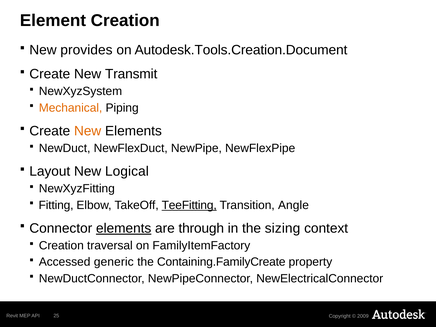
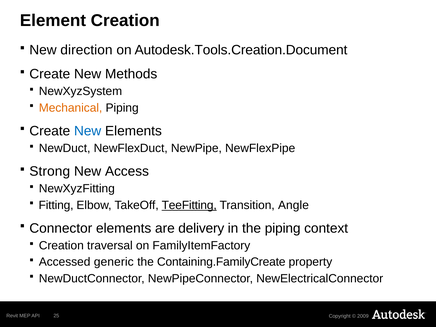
provides: provides -> direction
Transmit: Transmit -> Methods
New at (88, 131) colour: orange -> blue
Layout: Layout -> Strong
Logical: Logical -> Access
elements at (124, 228) underline: present -> none
through: through -> delivery
the sizing: sizing -> piping
